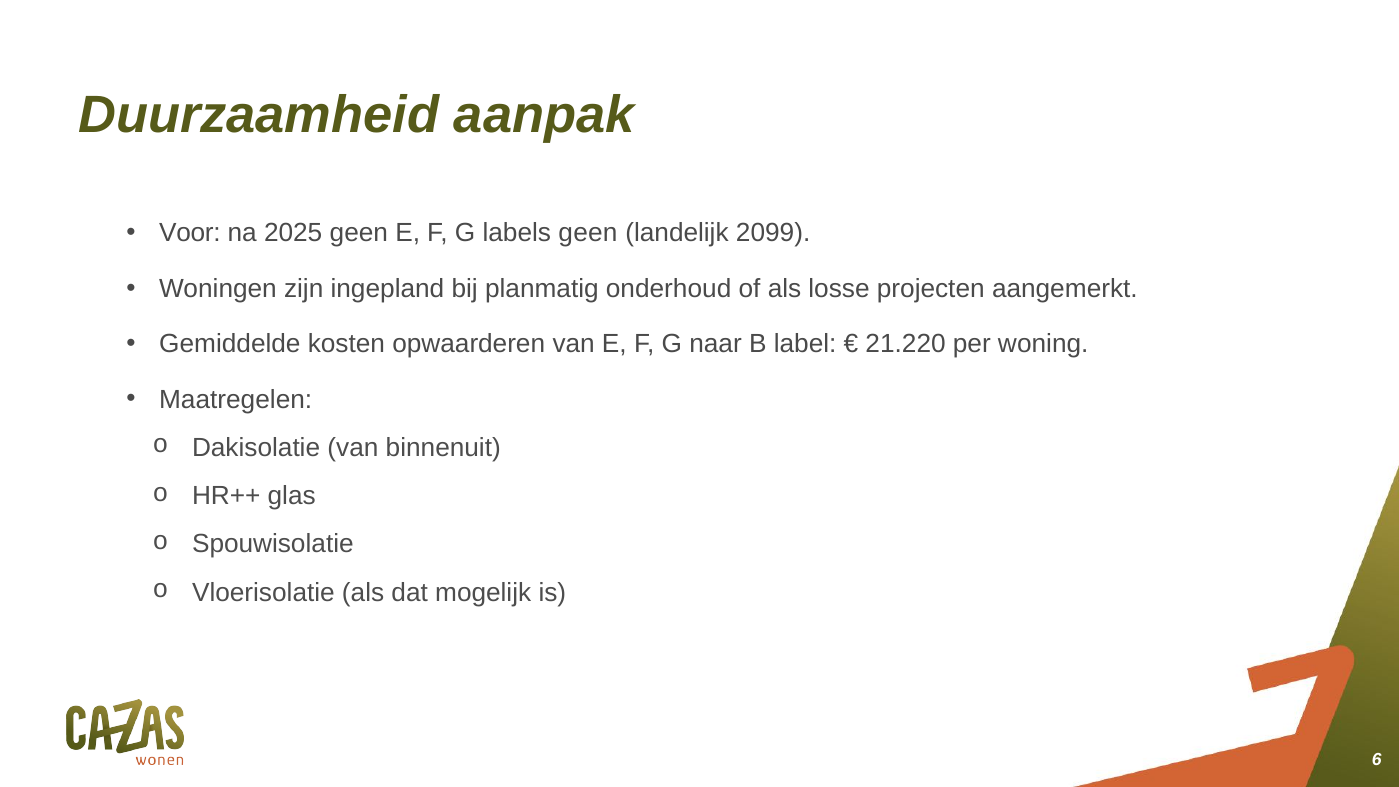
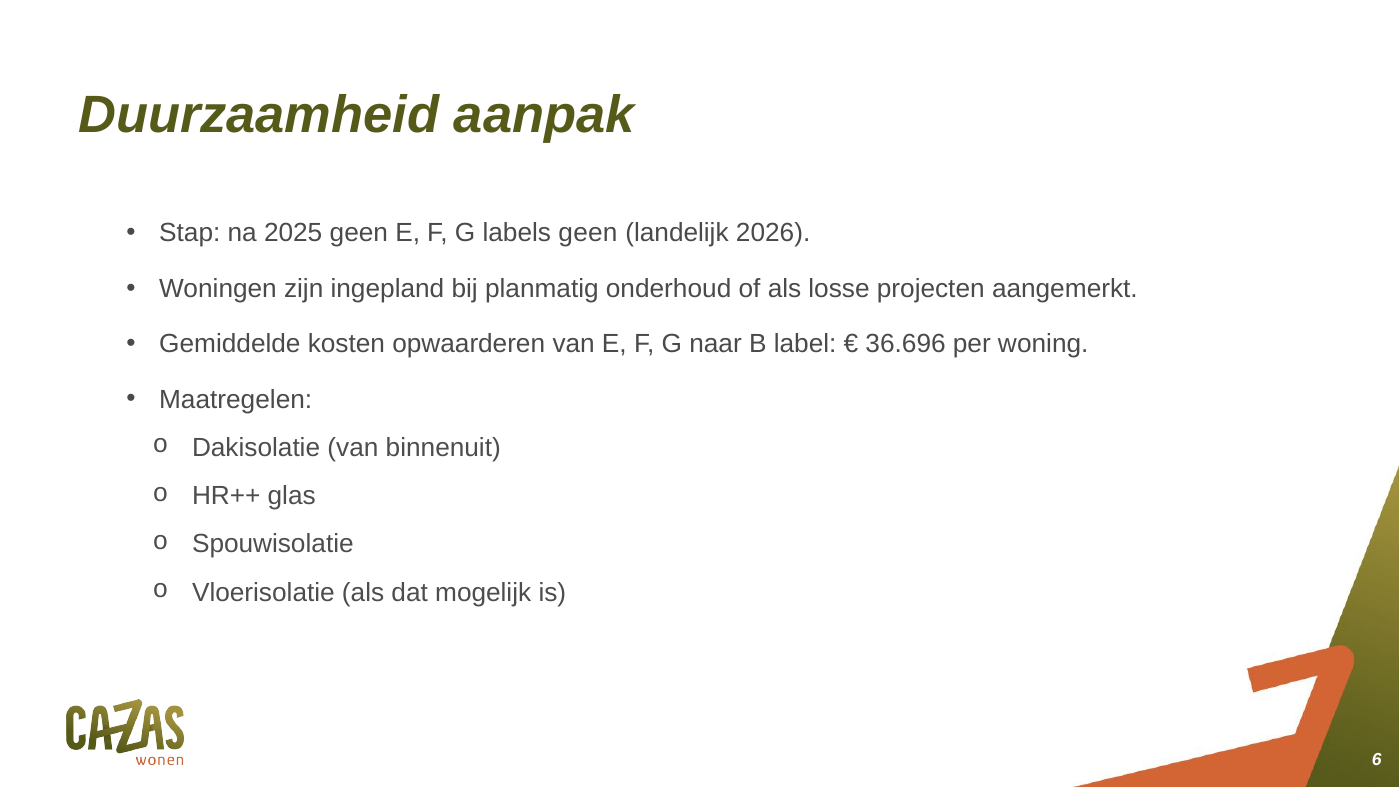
Voor: Voor -> Stap
2099: 2099 -> 2026
21.220: 21.220 -> 36.696
